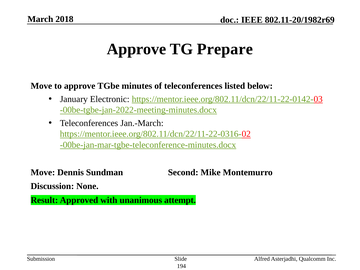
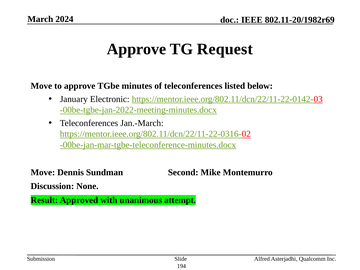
2018: 2018 -> 2024
Prepare: Prepare -> Request
